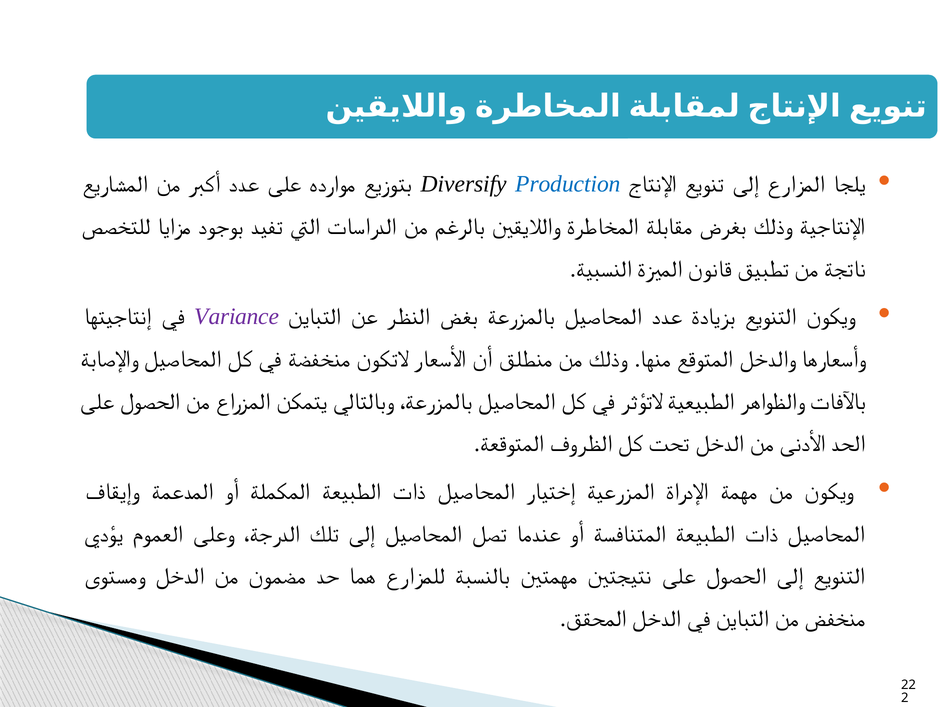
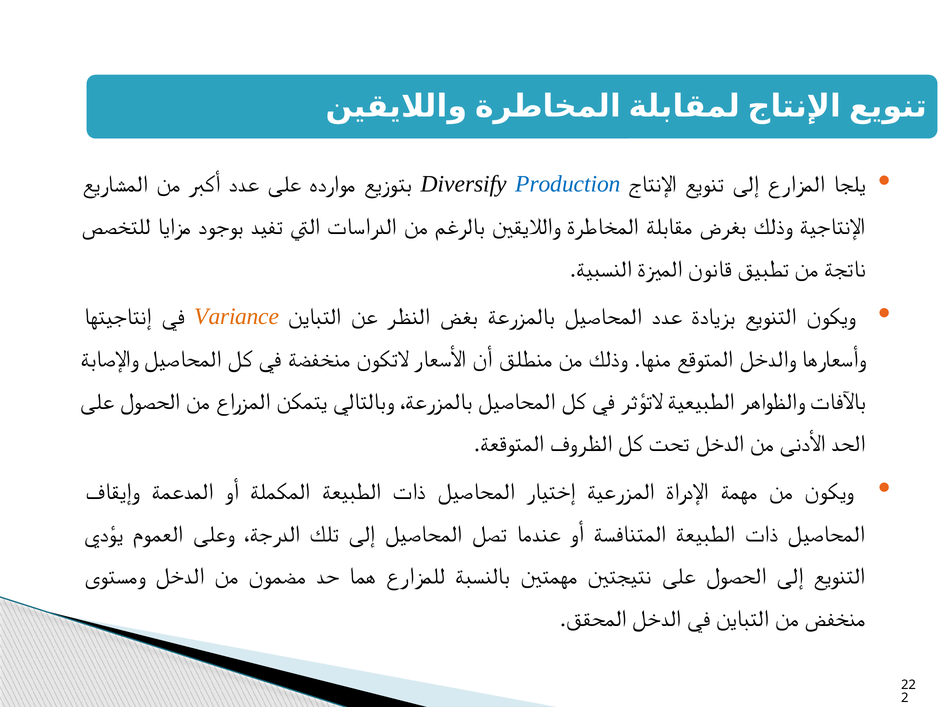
Variance colour: purple -> orange
